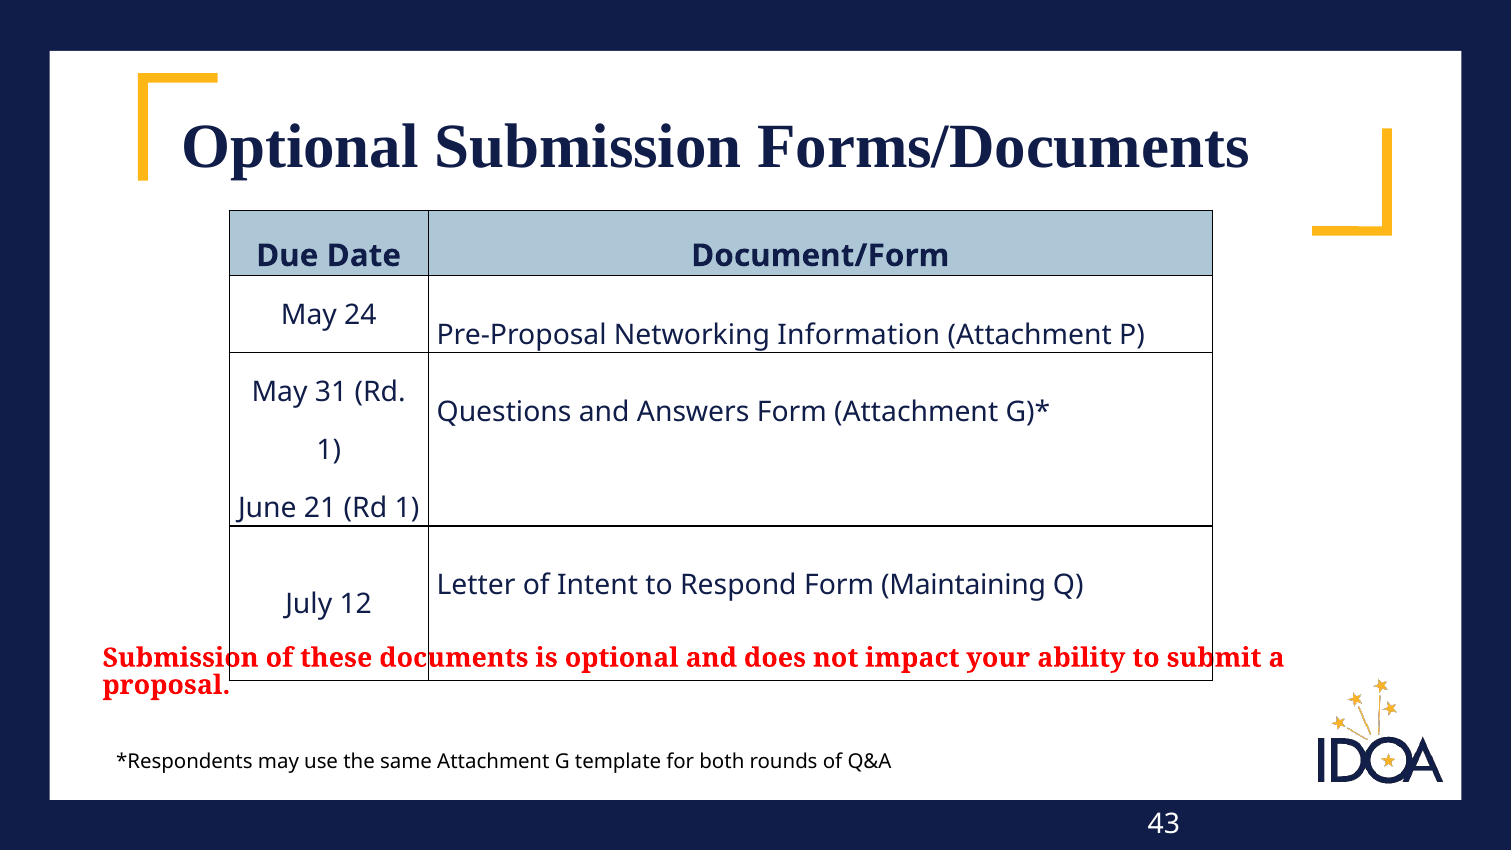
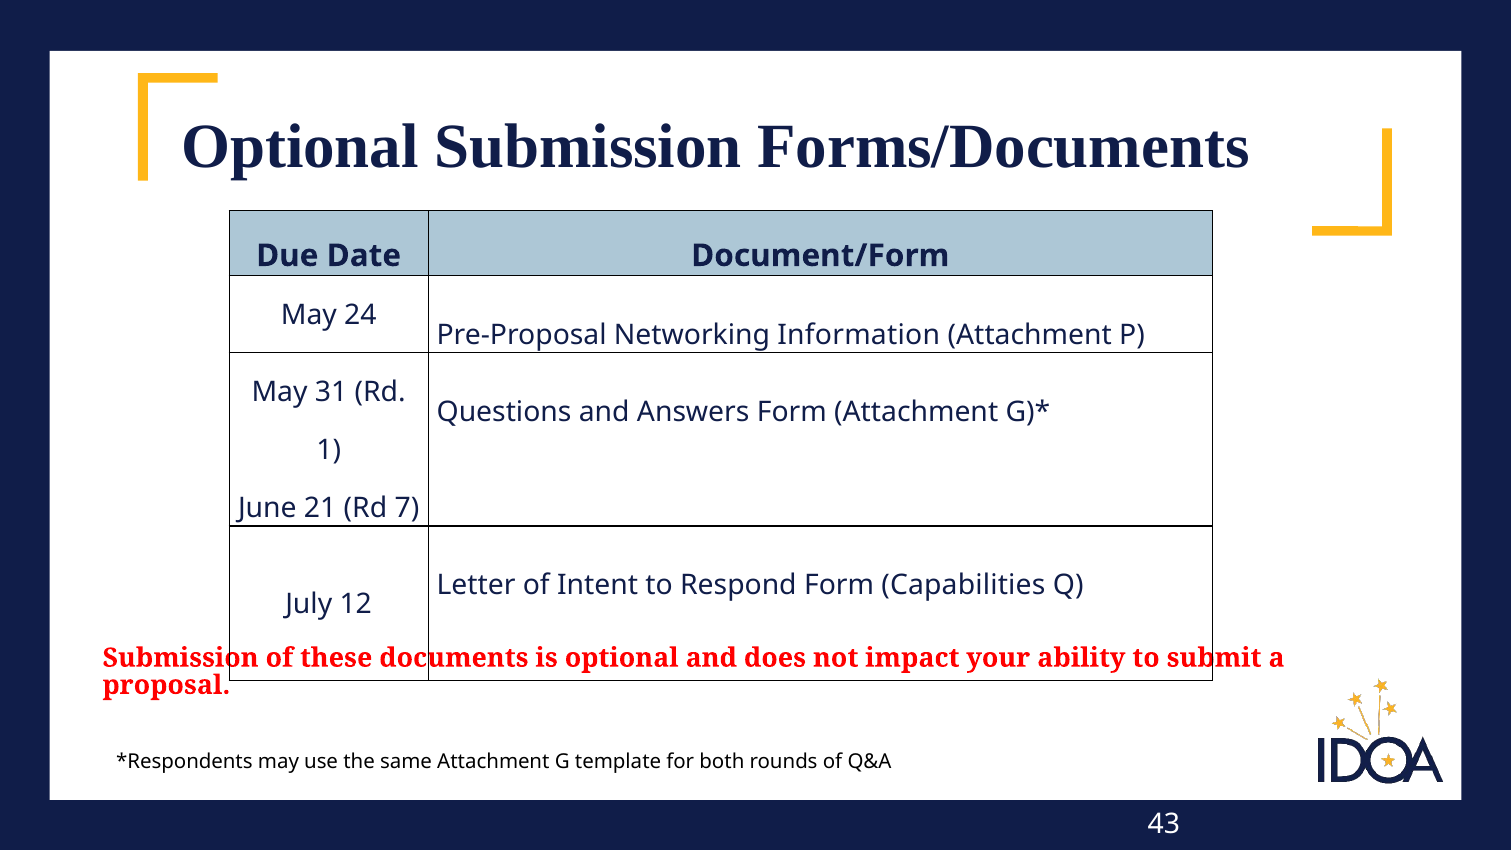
21 Rd 1: 1 -> 7
Maintaining: Maintaining -> Capabilities
